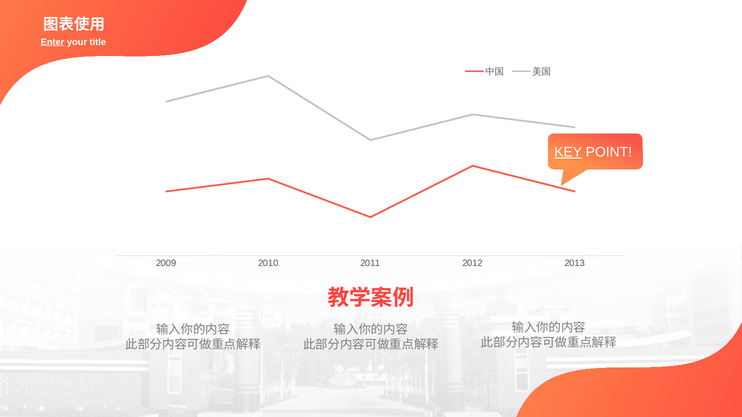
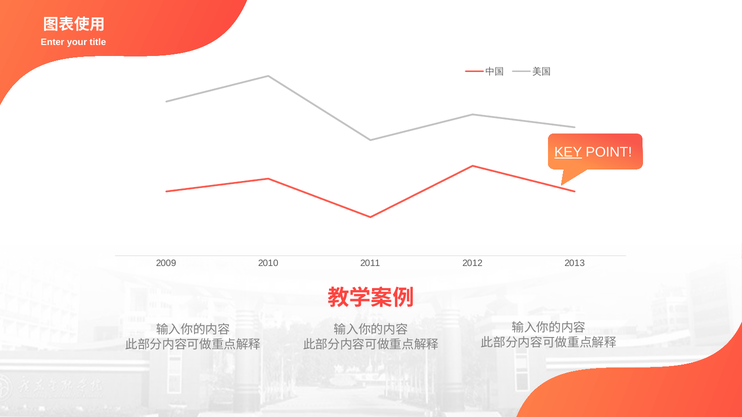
Enter underline: present -> none
